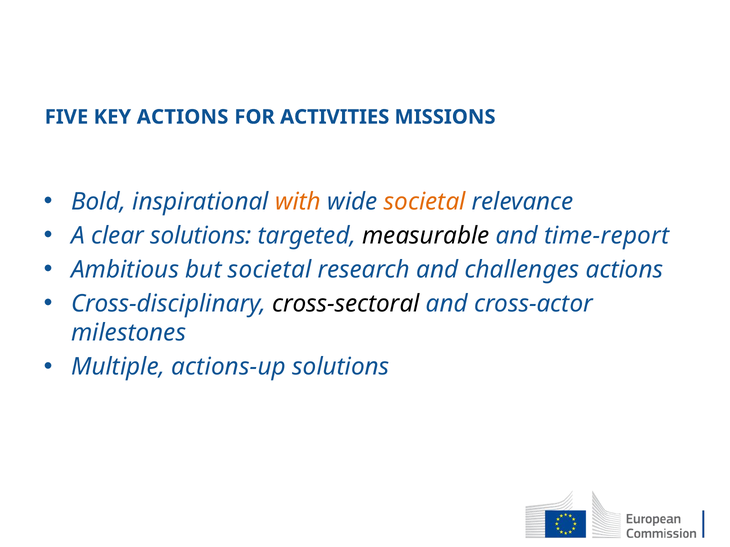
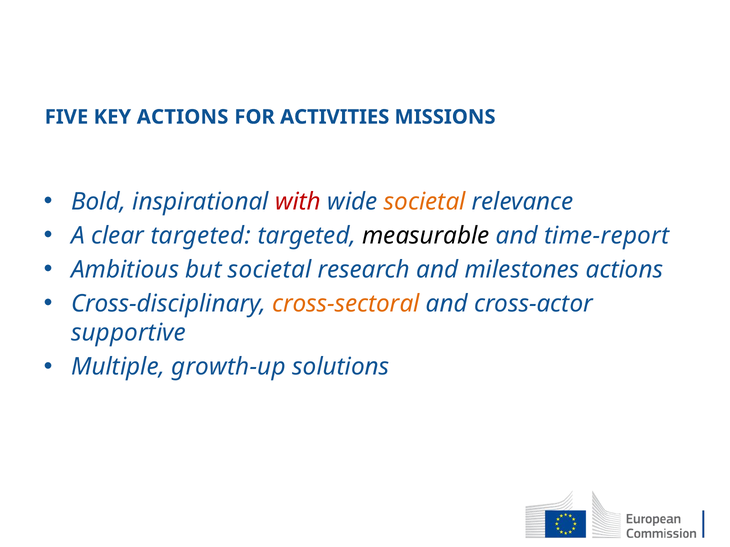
with colour: orange -> red
clear solutions: solutions -> targeted
challenges: challenges -> milestones
cross-sectoral colour: black -> orange
milestones: milestones -> supportive
actions-up: actions-up -> growth-up
